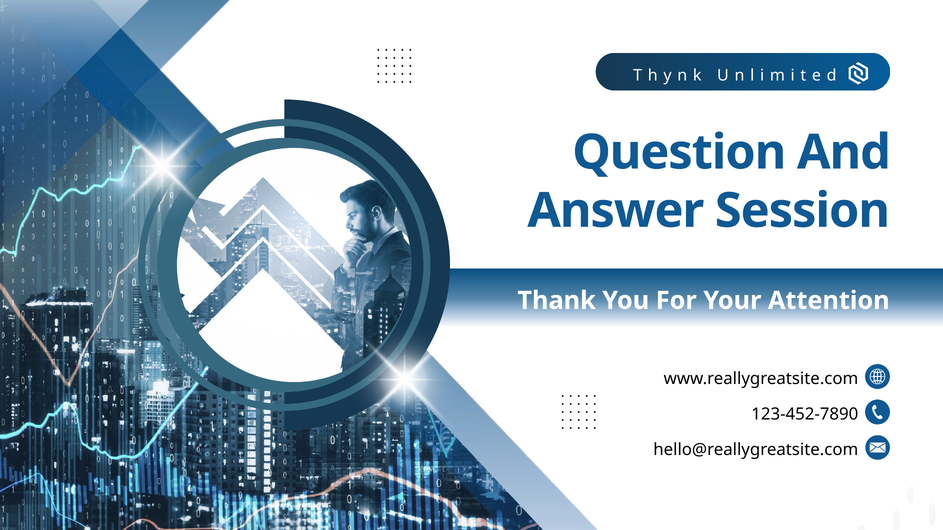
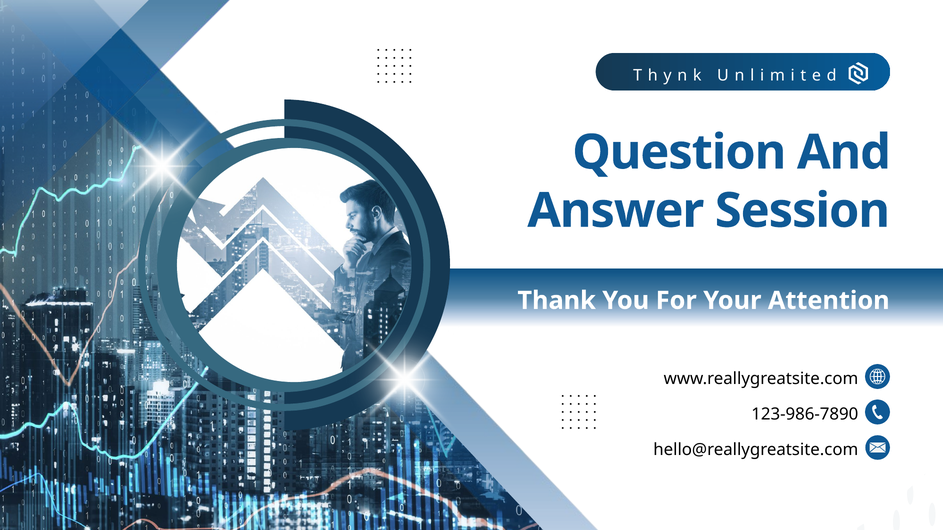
123-452-7890: 123-452-7890 -> 123-986-7890
